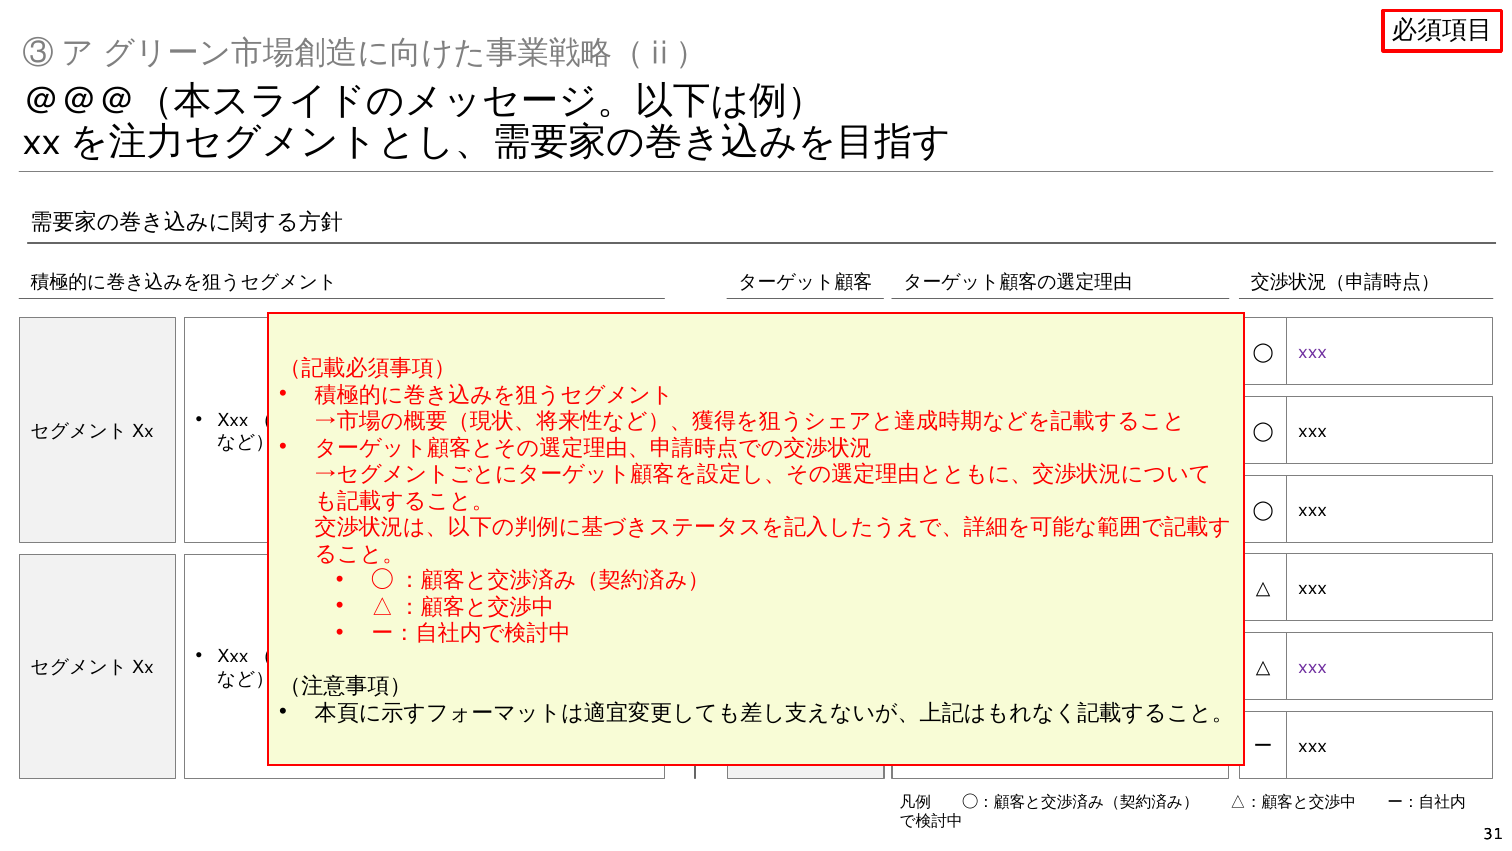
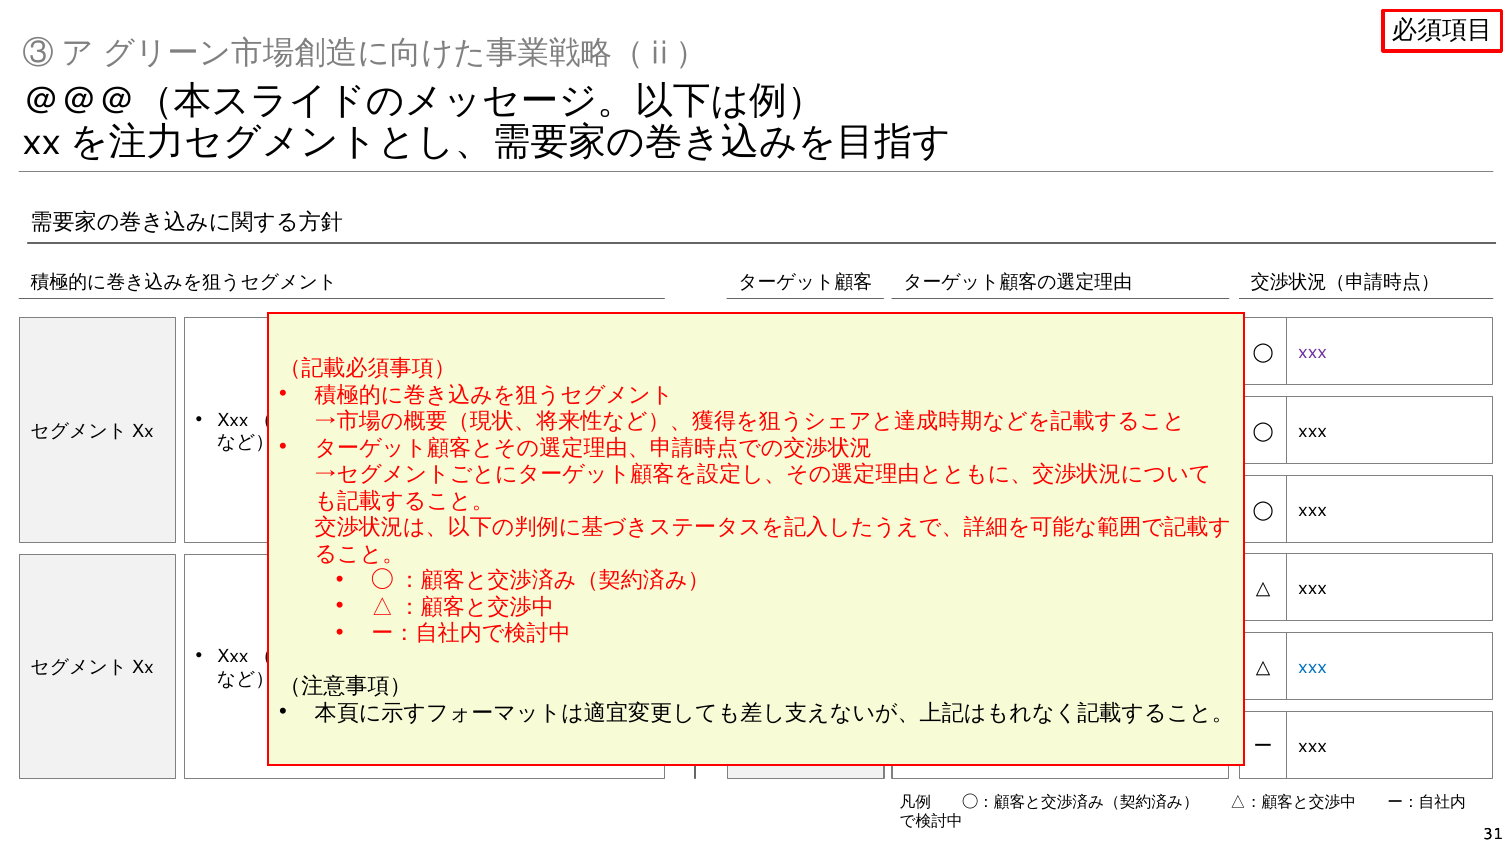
xxx at (1313, 667) colour: purple -> blue
